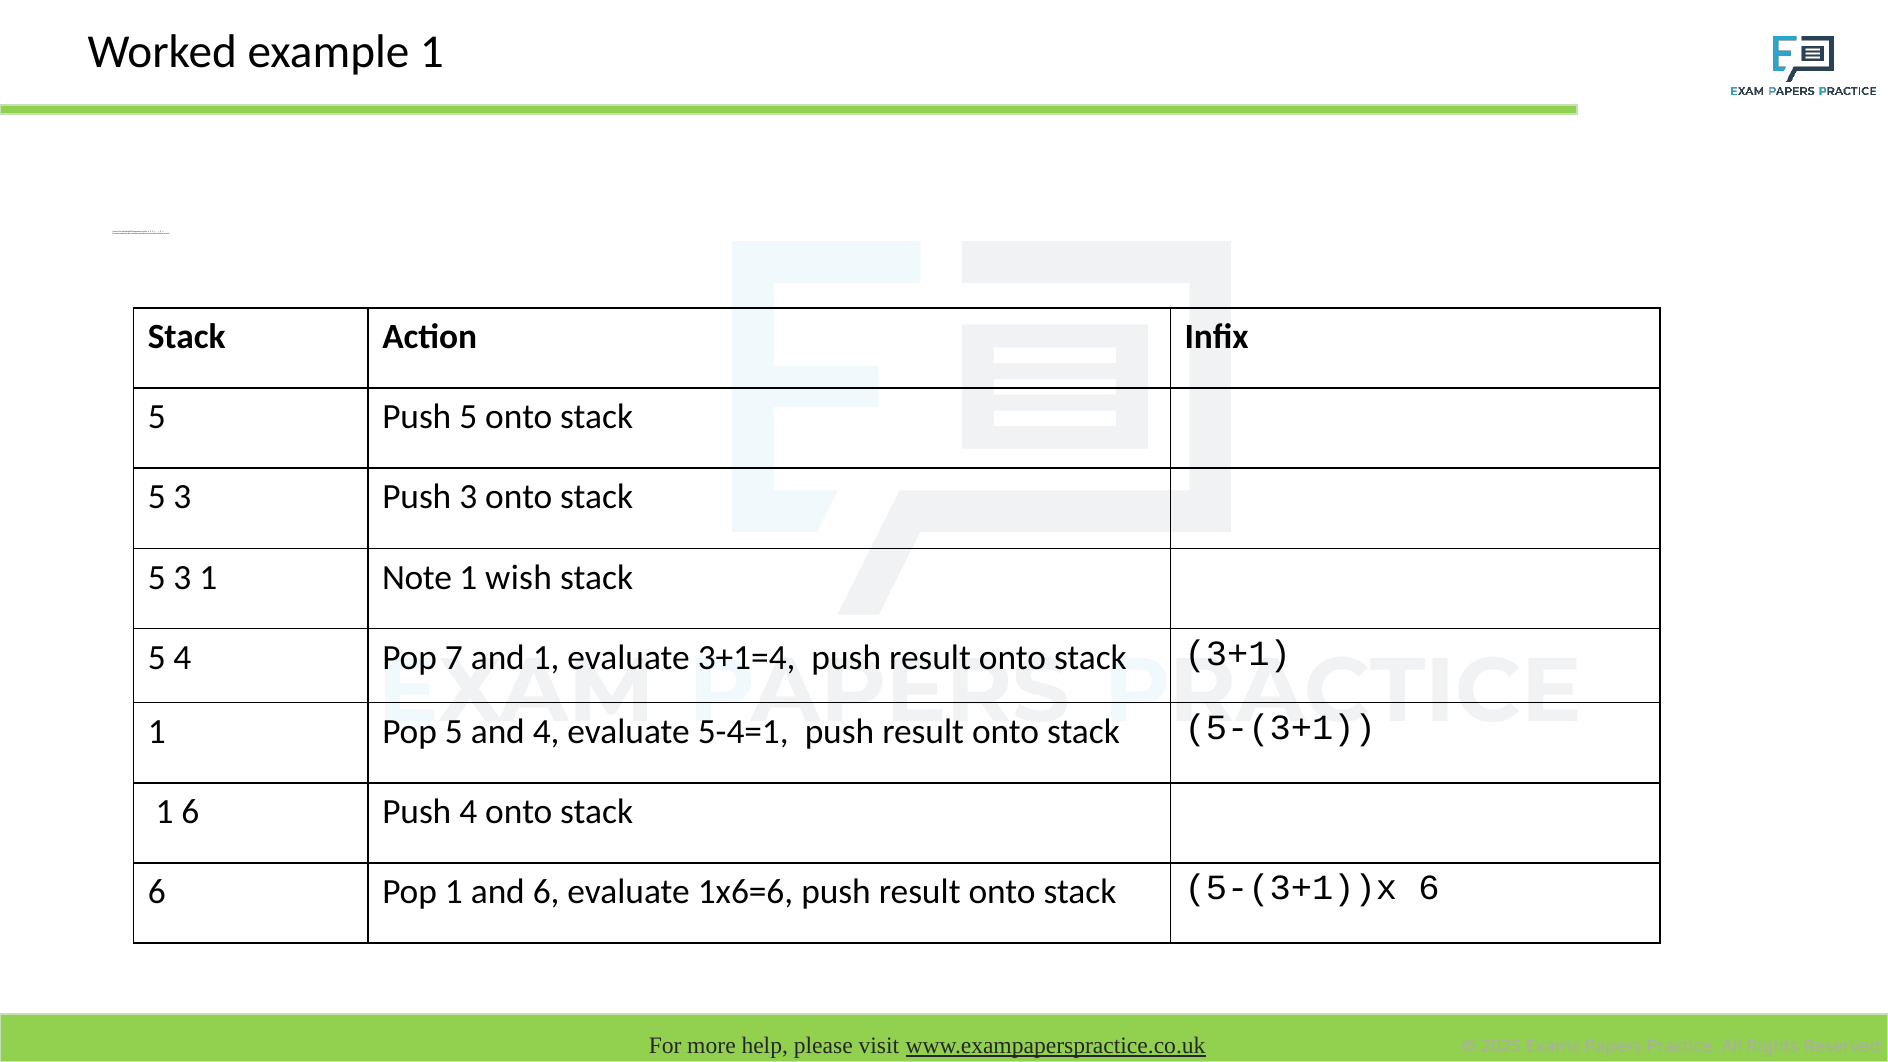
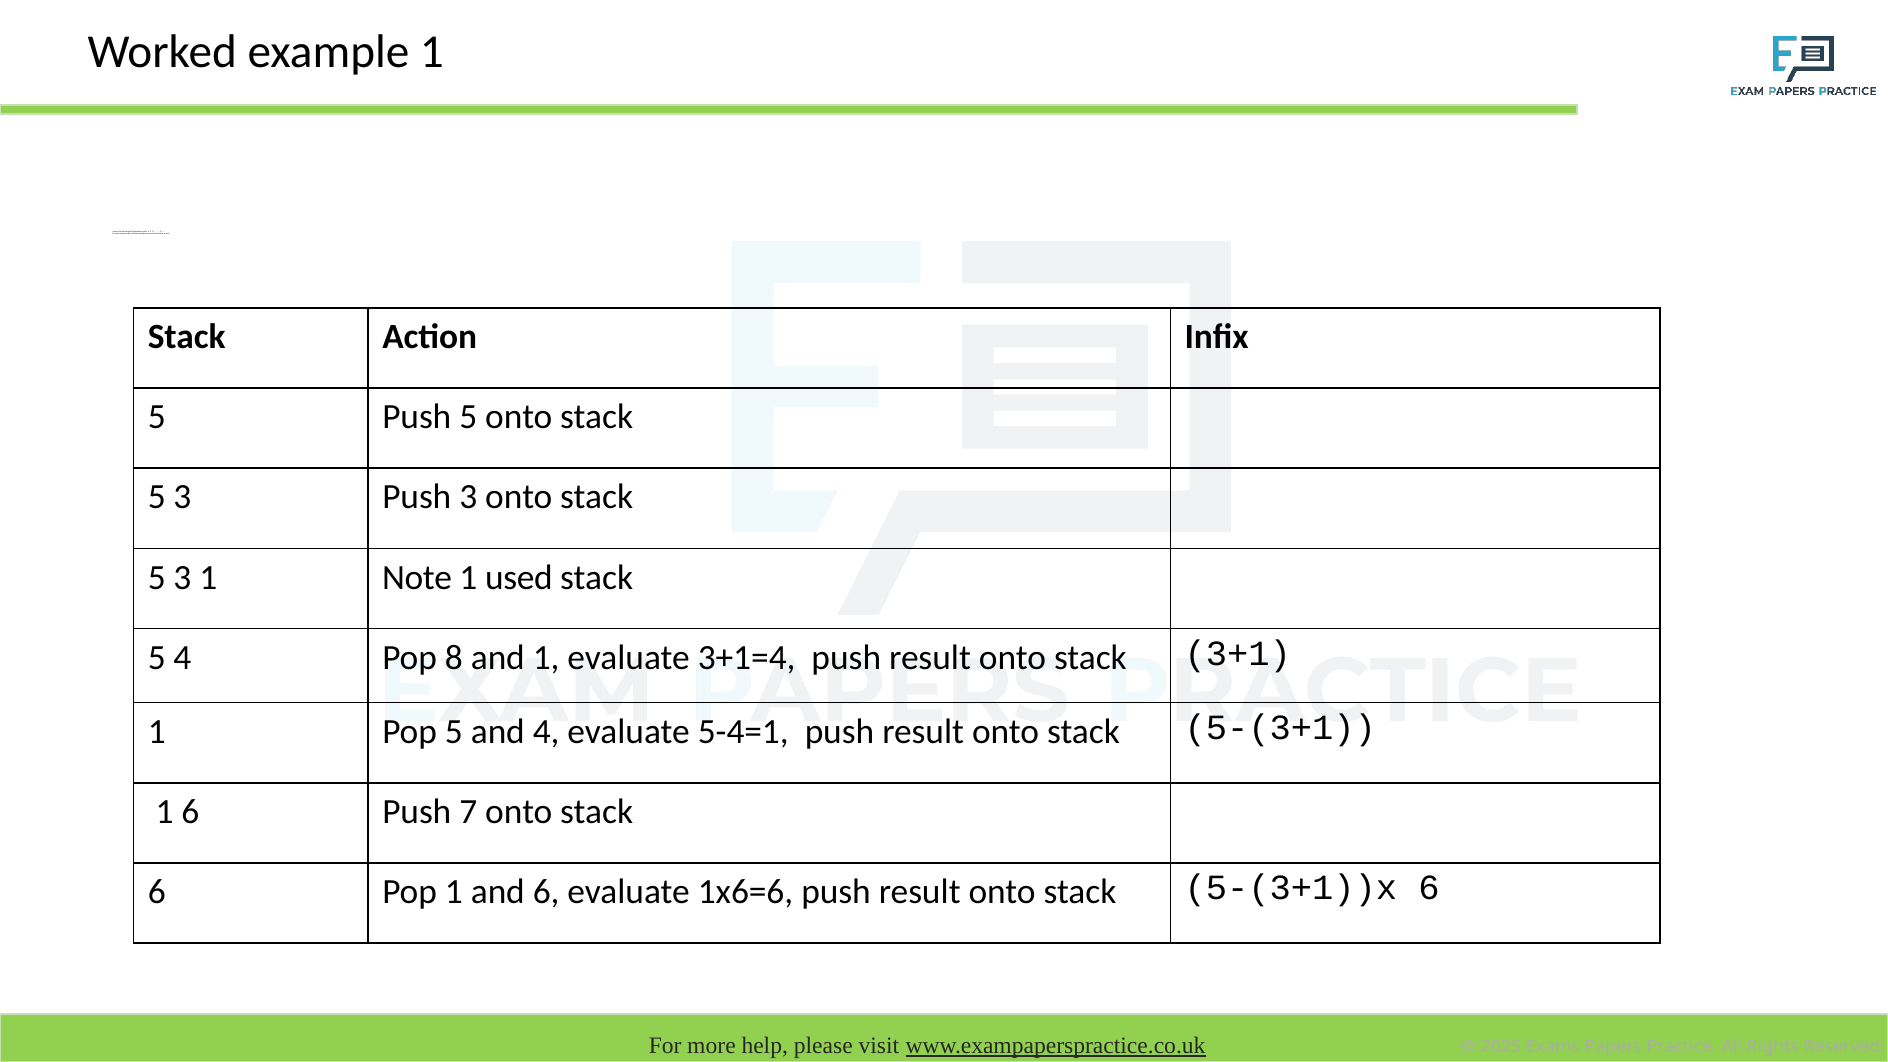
wish: wish -> used
7: 7 -> 8
Push 4: 4 -> 7
